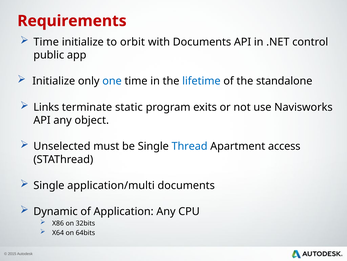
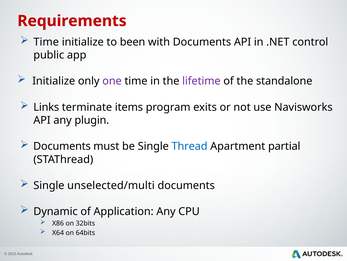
orbit: orbit -> been
one colour: blue -> purple
lifetime colour: blue -> purple
static: static -> items
object: object -> plugin
Unselected at (62, 146): Unselected -> Documents
access: access -> partial
application/multi: application/multi -> unselected/multi
